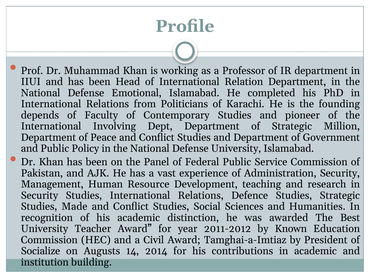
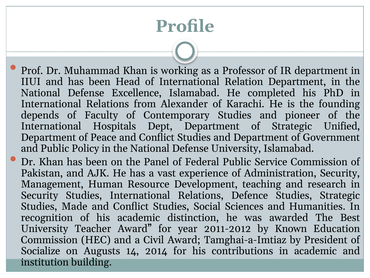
Emotional: Emotional -> Excellence
Politicians: Politicians -> Alexander
Involving: Involving -> Hospitals
Million: Million -> Unified
